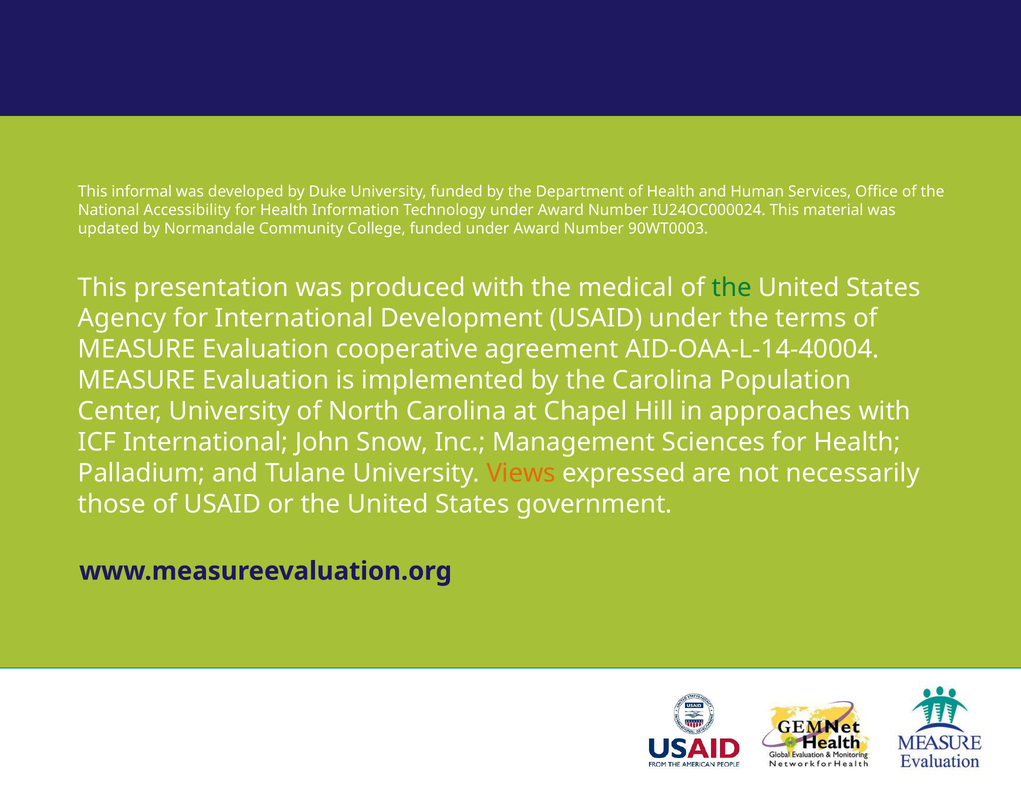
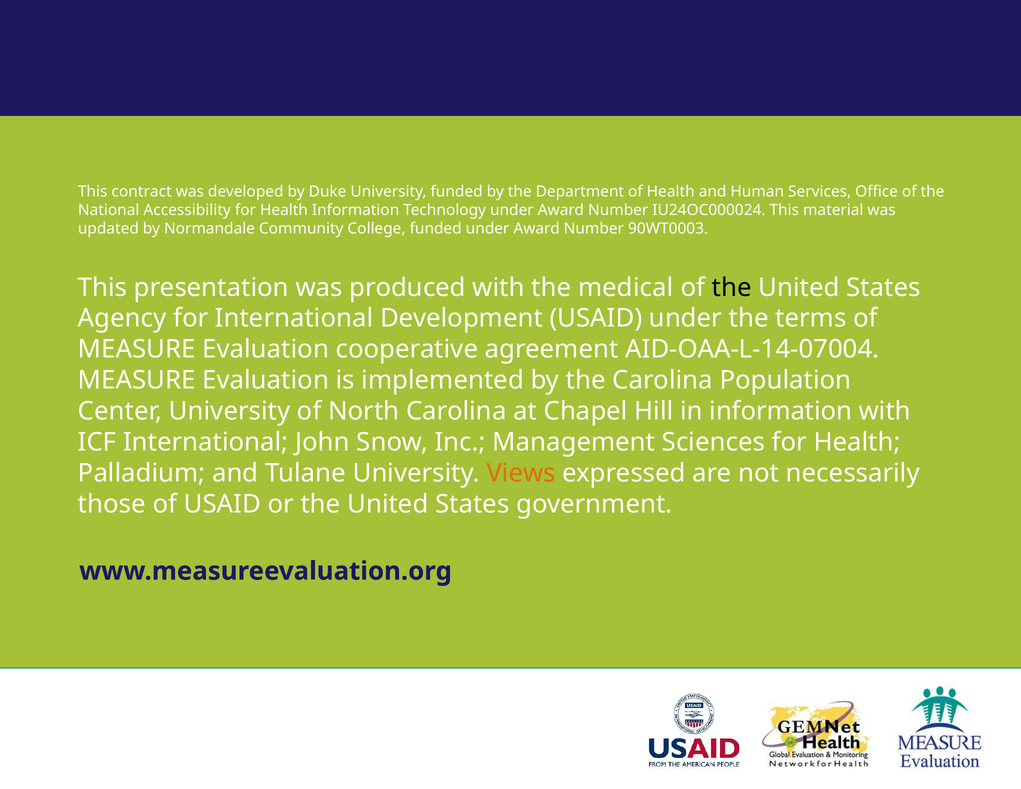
informal: informal -> contract
the at (732, 287) colour: green -> black
AID-OAA-L-14-40004: AID-OAA-L-14-40004 -> AID-OAA-L-14-07004
in approaches: approaches -> information
